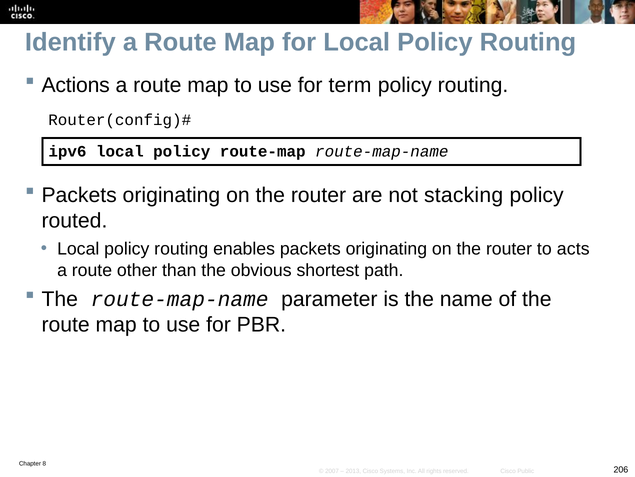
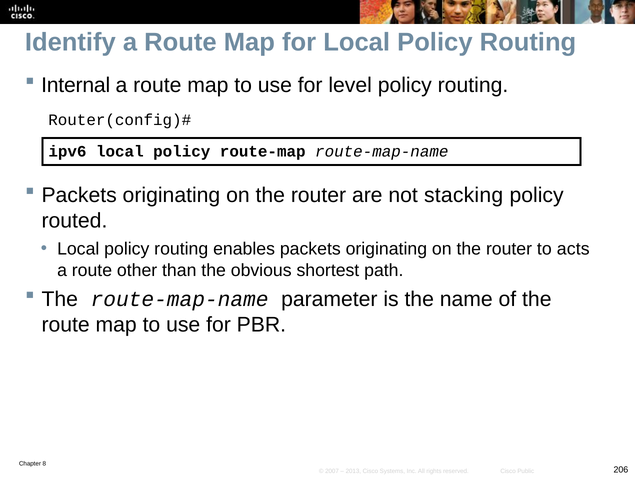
Actions: Actions -> Internal
term: term -> level
